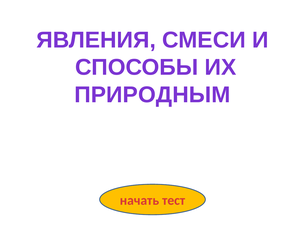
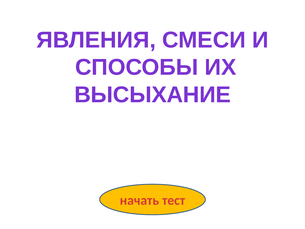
ПРИРОДНЫМ: ПРИРОДНЫМ -> ВЫСЫХАНИЕ
